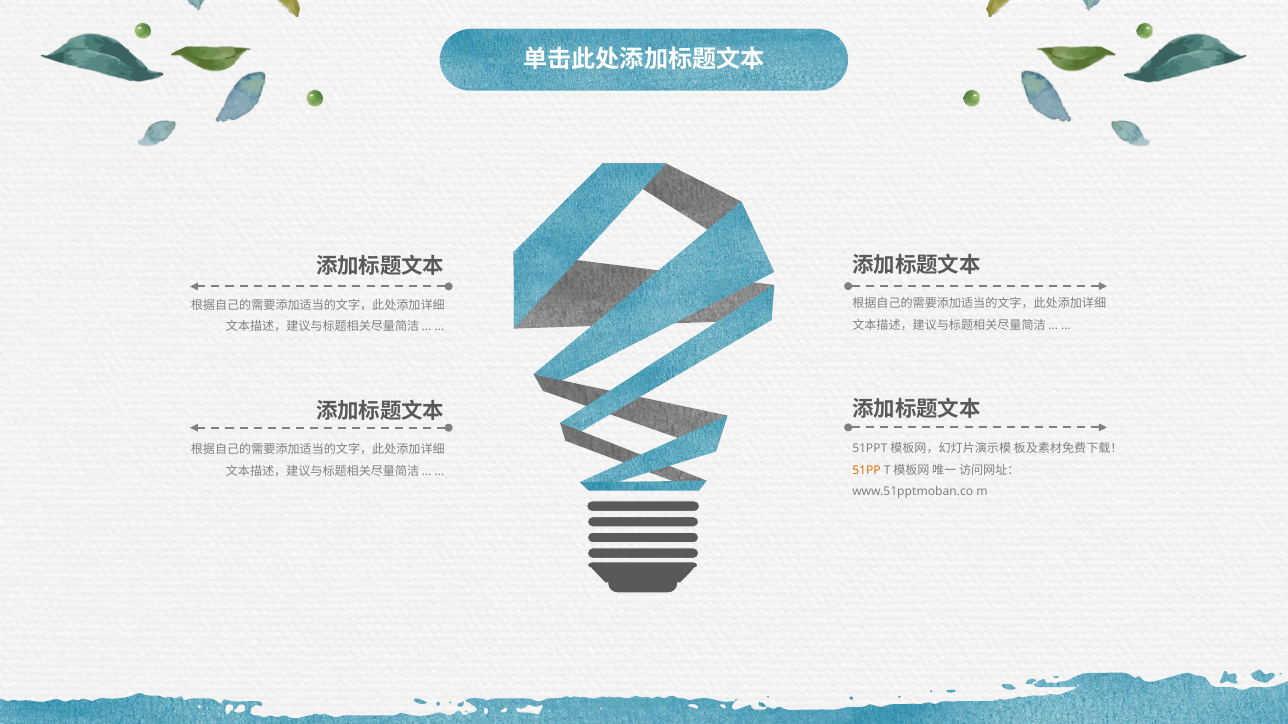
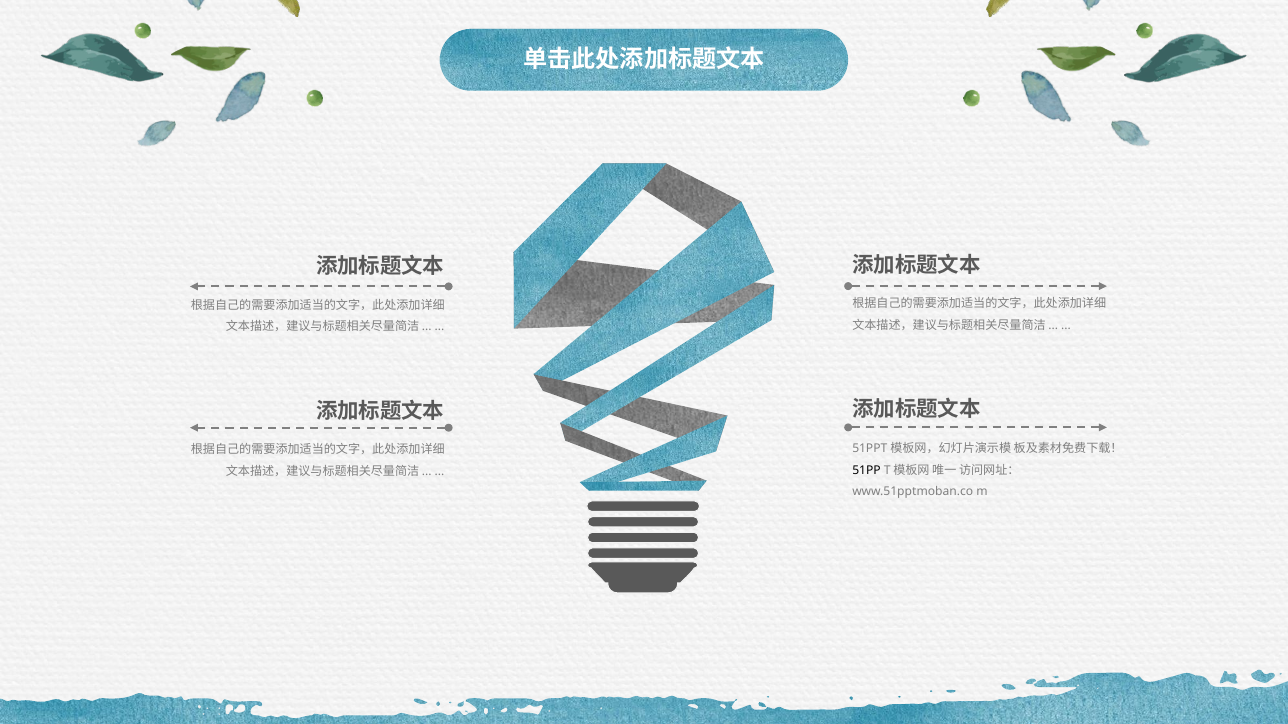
51PP colour: orange -> black
